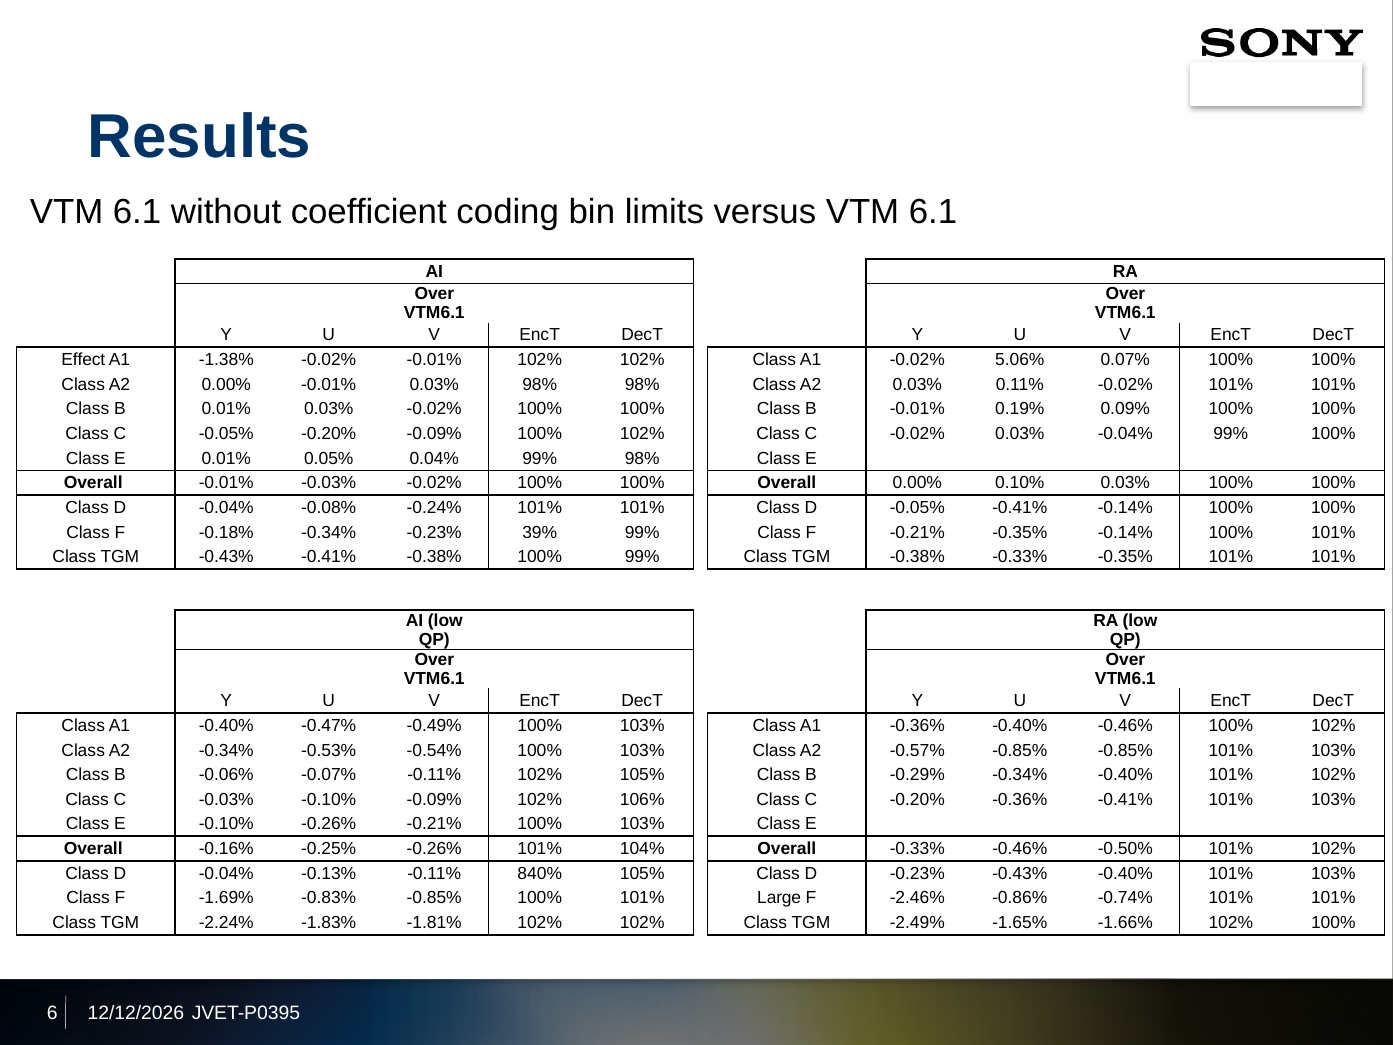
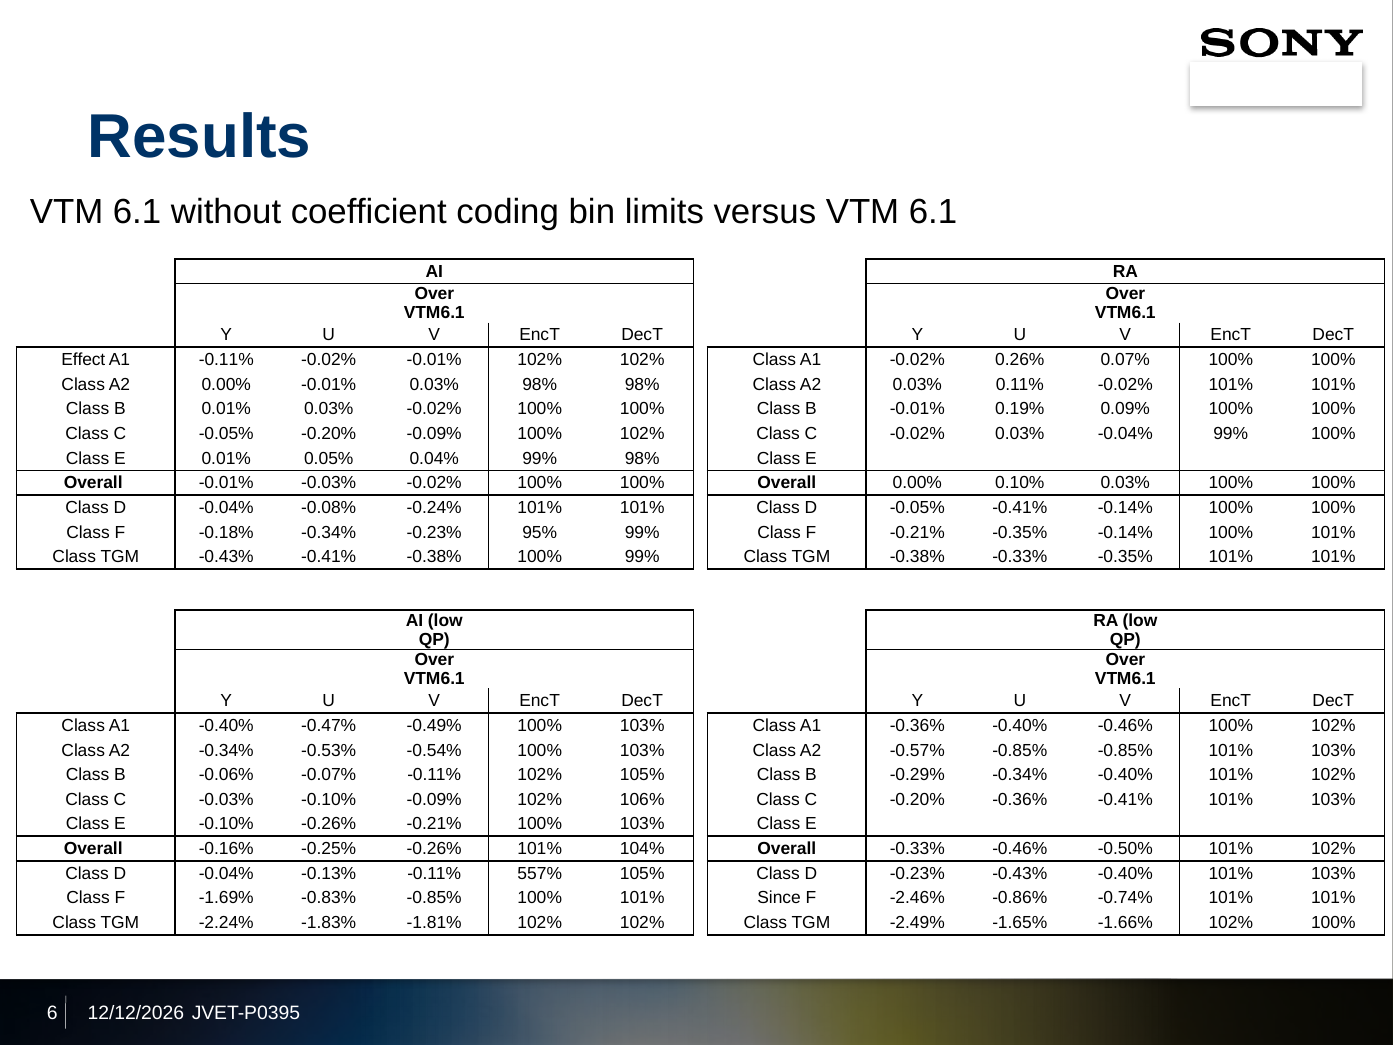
A1 -1.38%: -1.38% -> -0.11%
5.06%: 5.06% -> 0.26%
39%: 39% -> 95%
840%: 840% -> 557%
Large: Large -> Since
